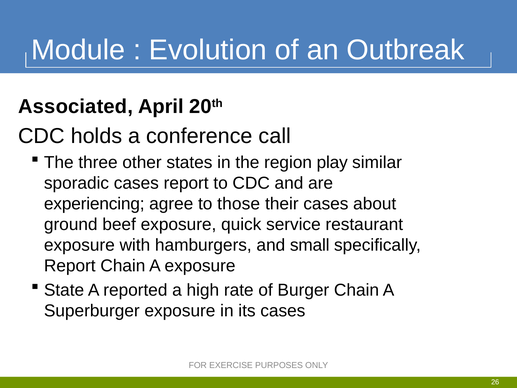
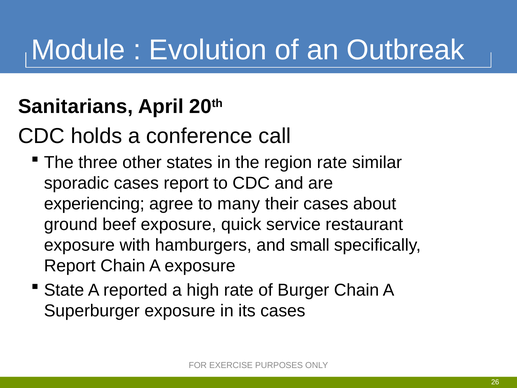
Associated: Associated -> Sanitarians
region play: play -> rate
those: those -> many
